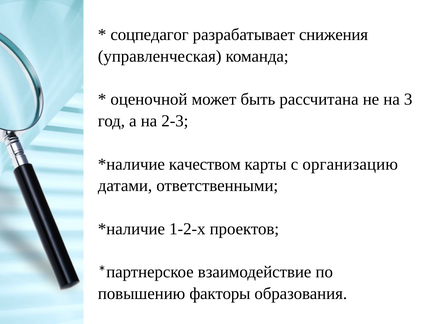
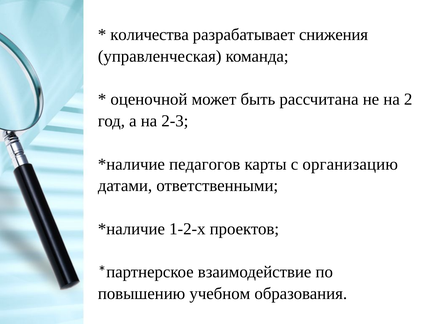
соцпедагог: соцпедагог -> количества
3: 3 -> 2
качеством: качеством -> педагогов
факторы: факторы -> учебном
